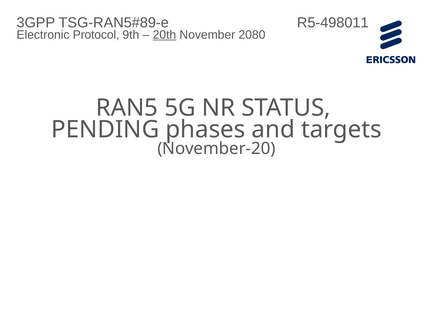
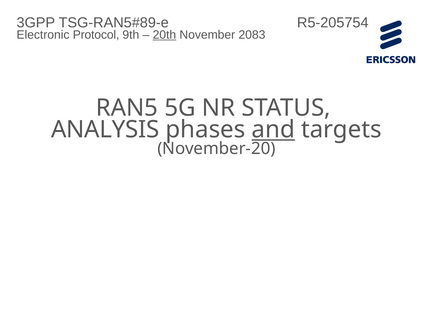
R5-498011: R5-498011 -> R5-205754
2080: 2080 -> 2083
PENDING: PENDING -> ANALYSIS
and underline: none -> present
